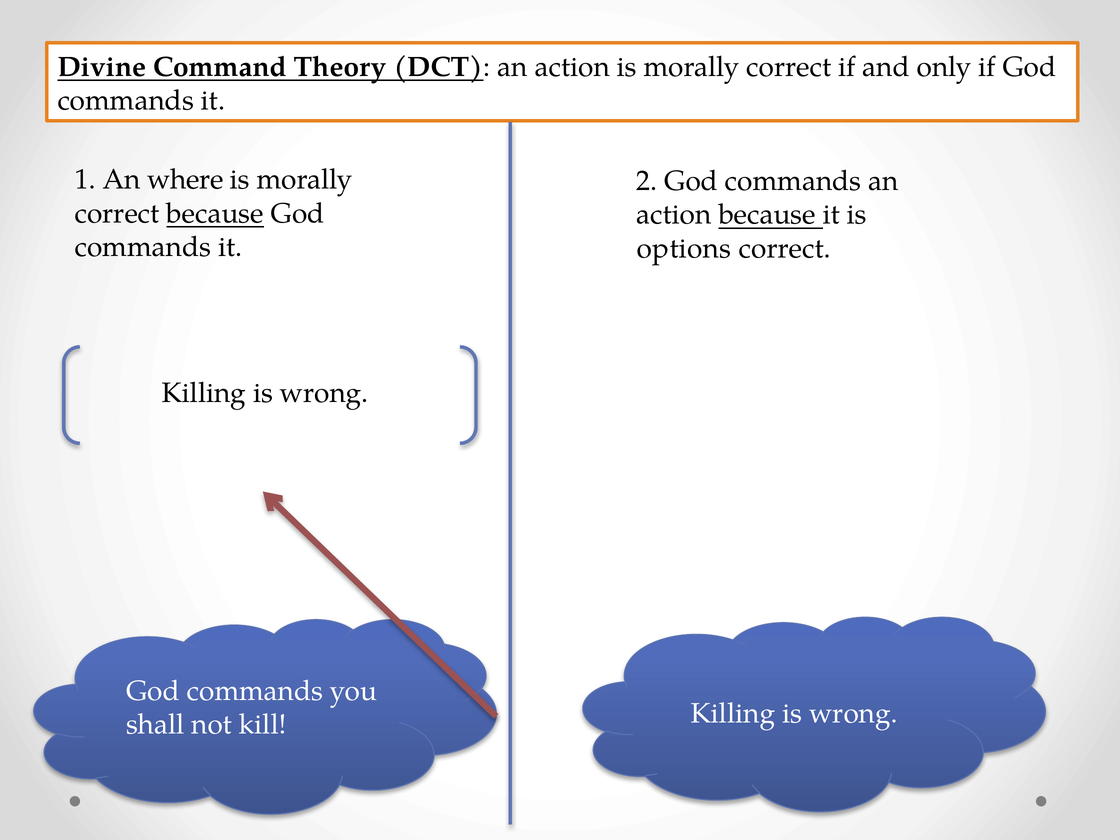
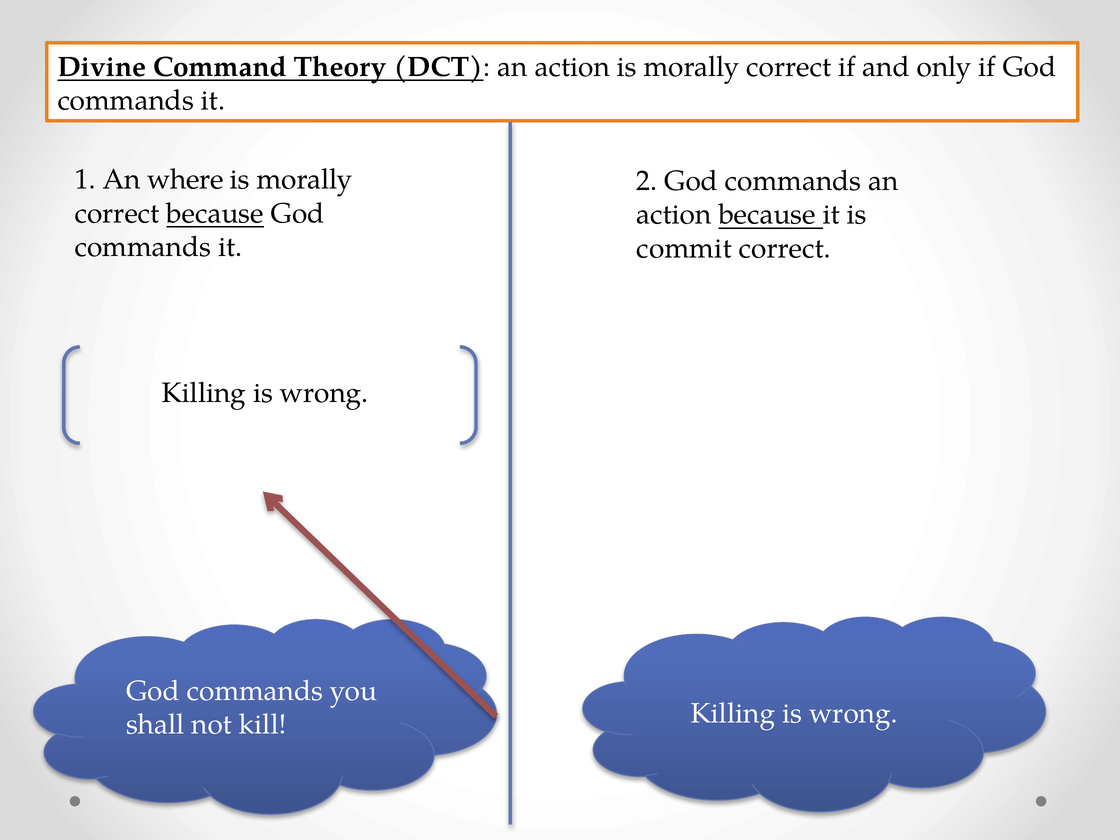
options: options -> commit
